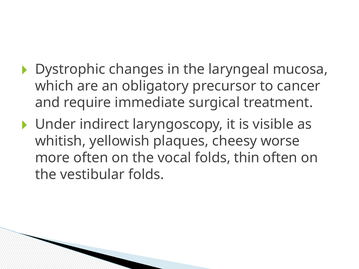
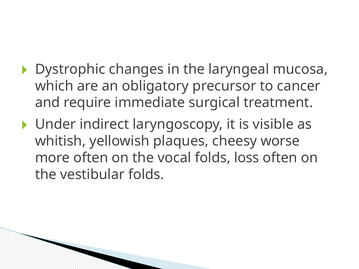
thin: thin -> loss
